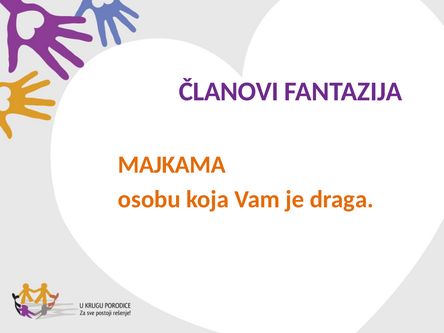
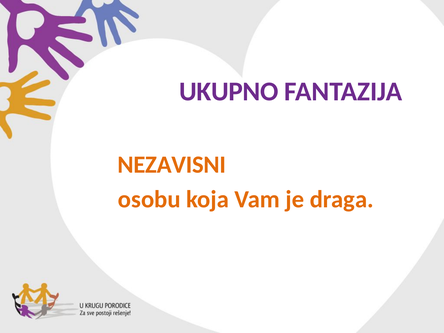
ČLANOVI: ČLANOVI -> UKUPNO
MAJKAMA: MAJKAMA -> NEZAVISNI
